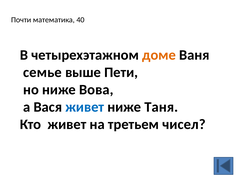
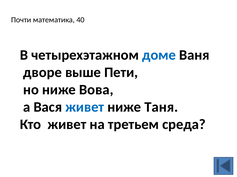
доме colour: orange -> blue
семье: семье -> дворе
чисел: чисел -> среда
